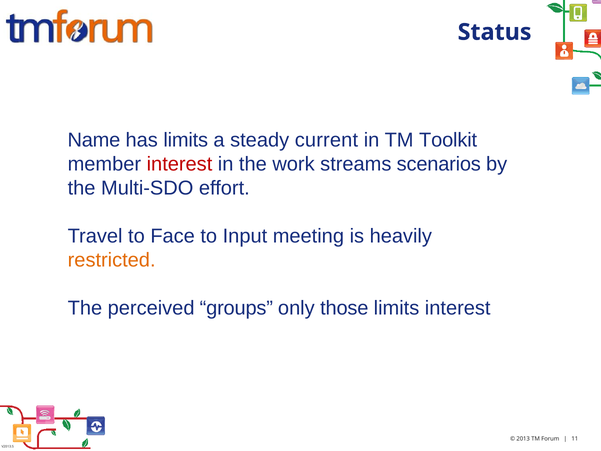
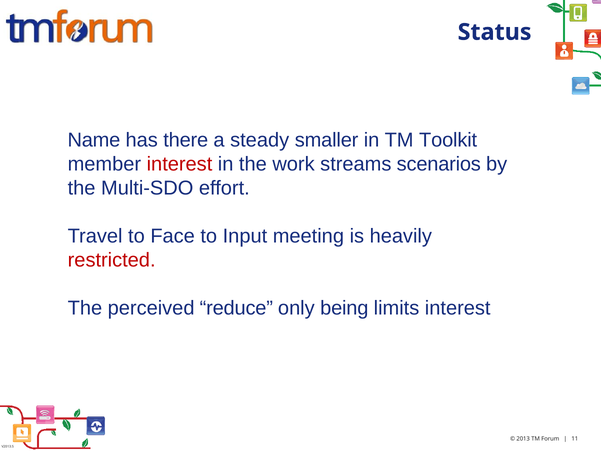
has limits: limits -> there
current: current -> smaller
restricted colour: orange -> red
groups: groups -> reduce
those: those -> being
